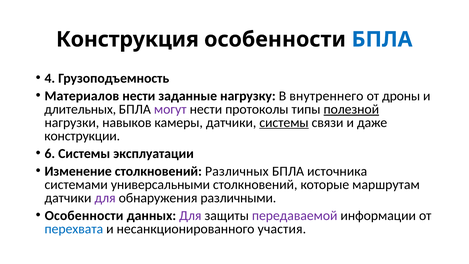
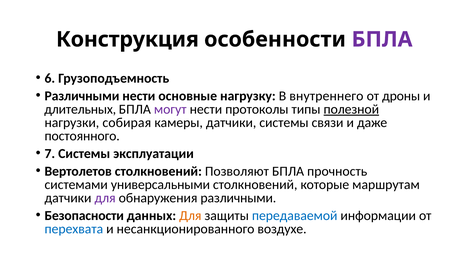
БПЛА at (382, 39) colour: blue -> purple
4: 4 -> 6
Материалов at (82, 96): Материалов -> Различными
заданные: заданные -> основные
навыков: навыков -> собирая
системы at (284, 122) underline: present -> none
конструкции: конструкции -> постоянного
6: 6 -> 7
Изменение: Изменение -> Вертолетов
Различных: Различных -> Позволяют
источника: источника -> прочность
Особенности at (84, 215): Особенности -> Безопасности
Для at (190, 215) colour: purple -> orange
передаваемой colour: purple -> blue
участия: участия -> воздухе
